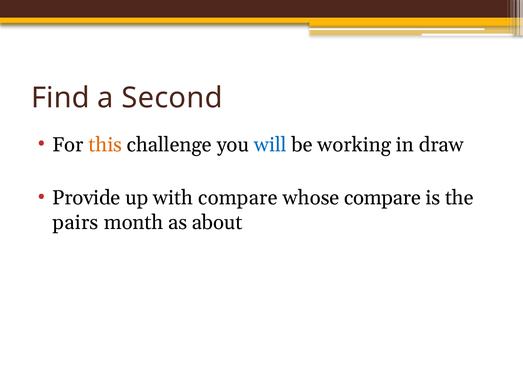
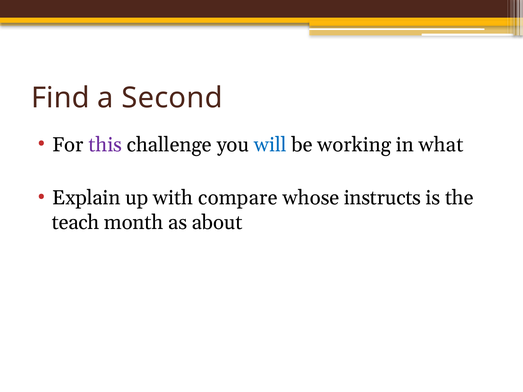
this colour: orange -> purple
draw: draw -> what
Provide: Provide -> Explain
whose compare: compare -> instructs
pairs: pairs -> teach
